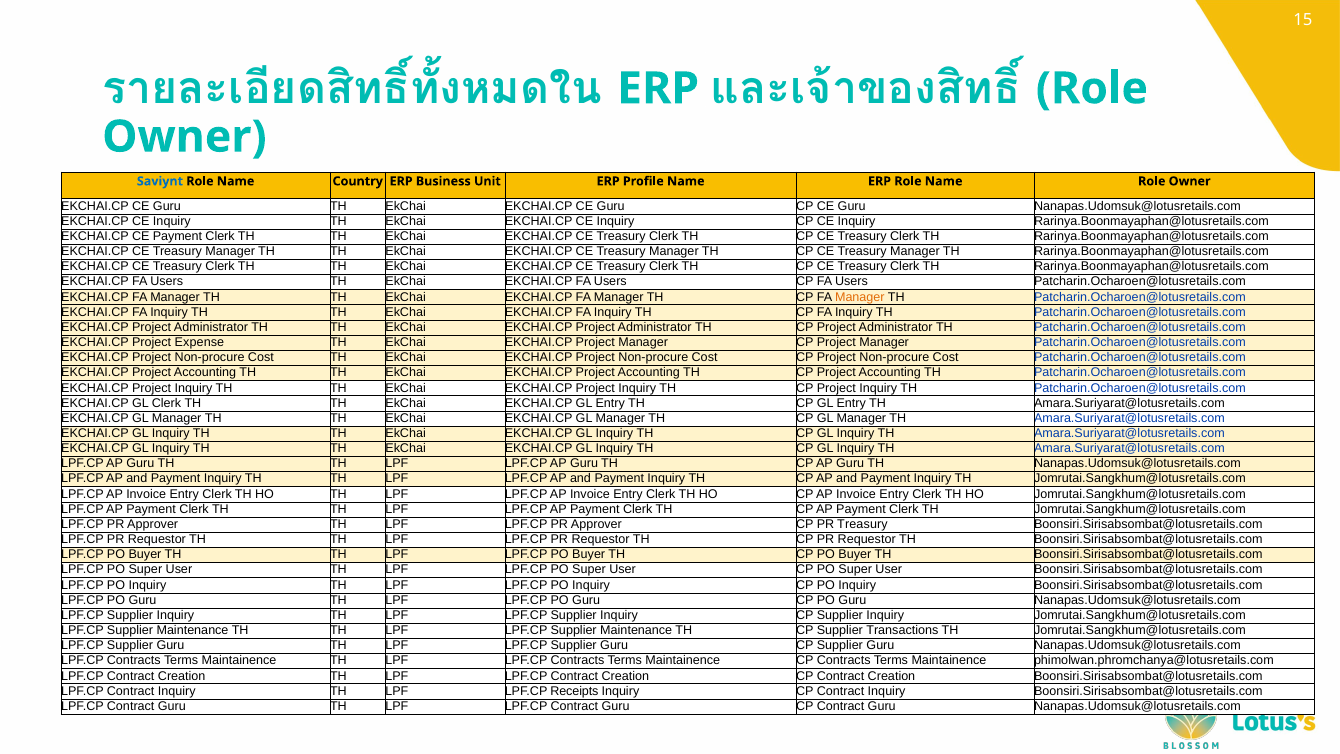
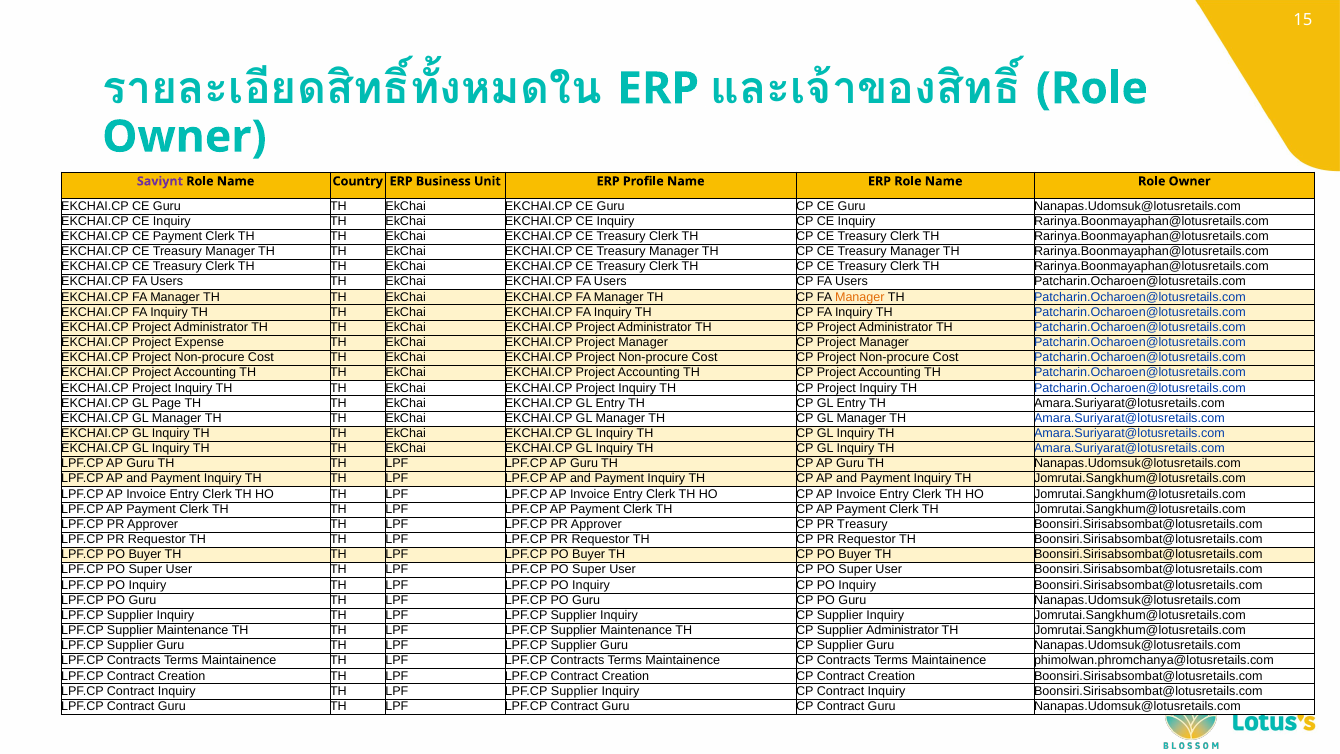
Saviynt colour: blue -> purple
GL Clerk: Clerk -> Page
Supplier Transactions: Transactions -> Administrator
Receipts at (574, 691): Receipts -> Supplier
